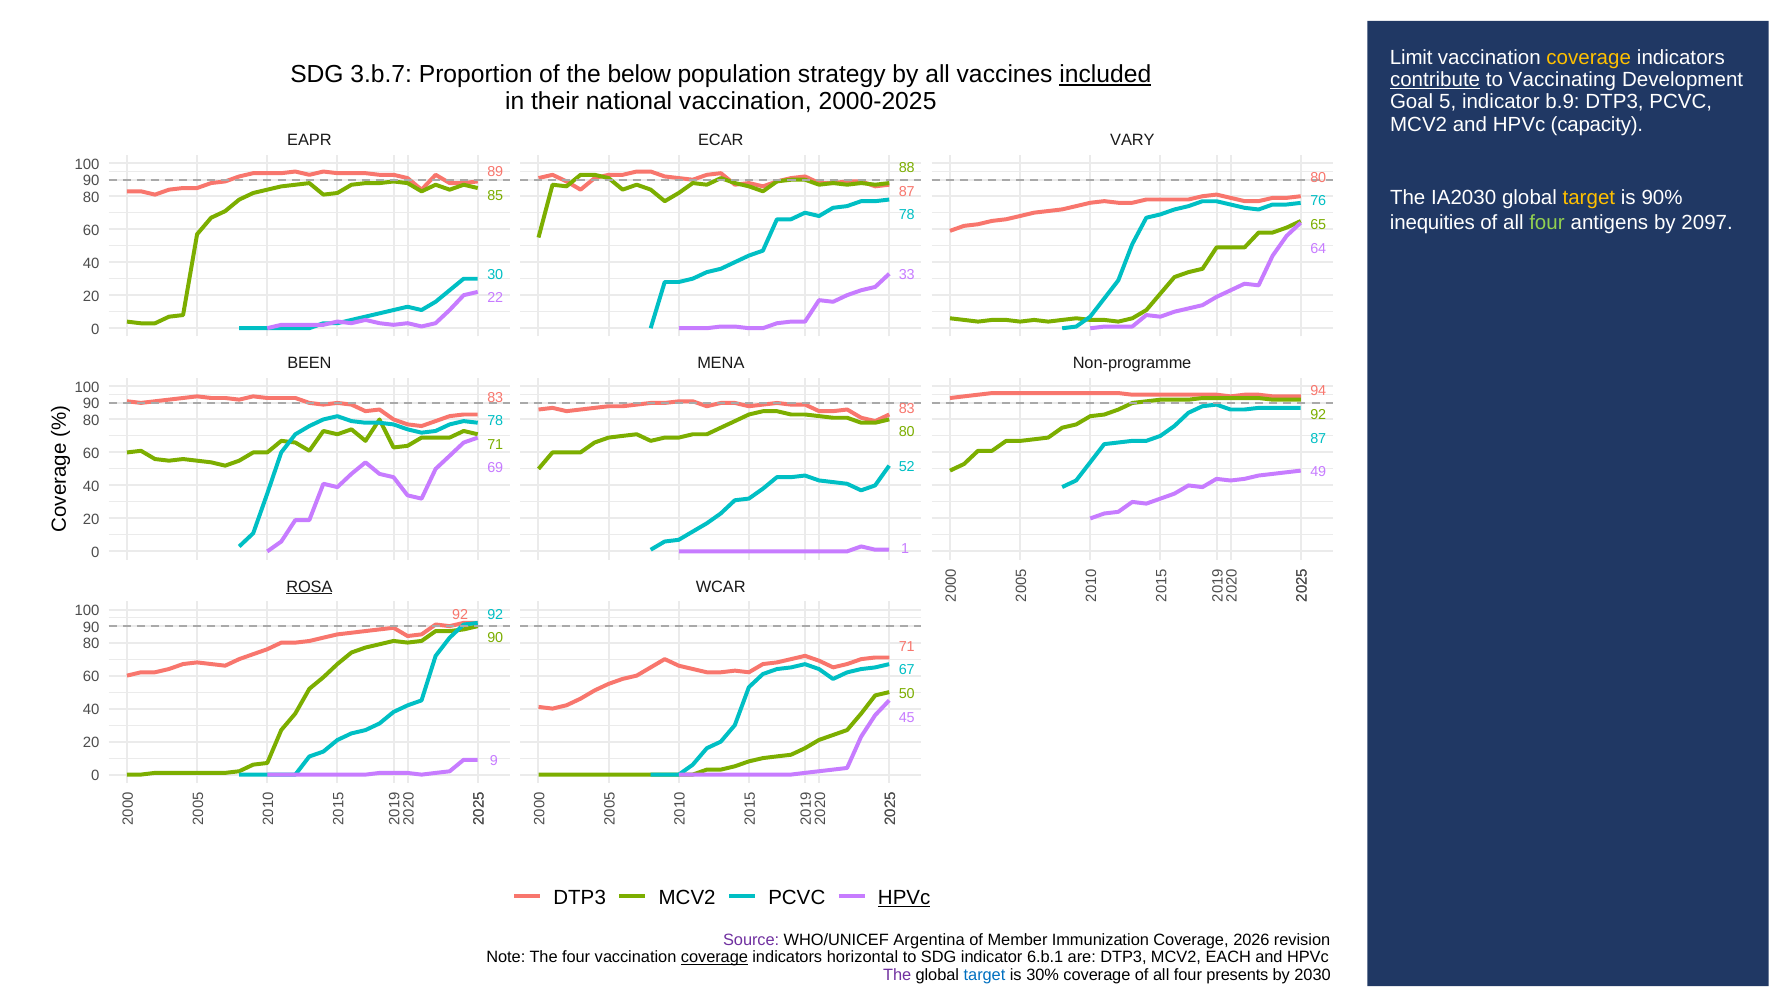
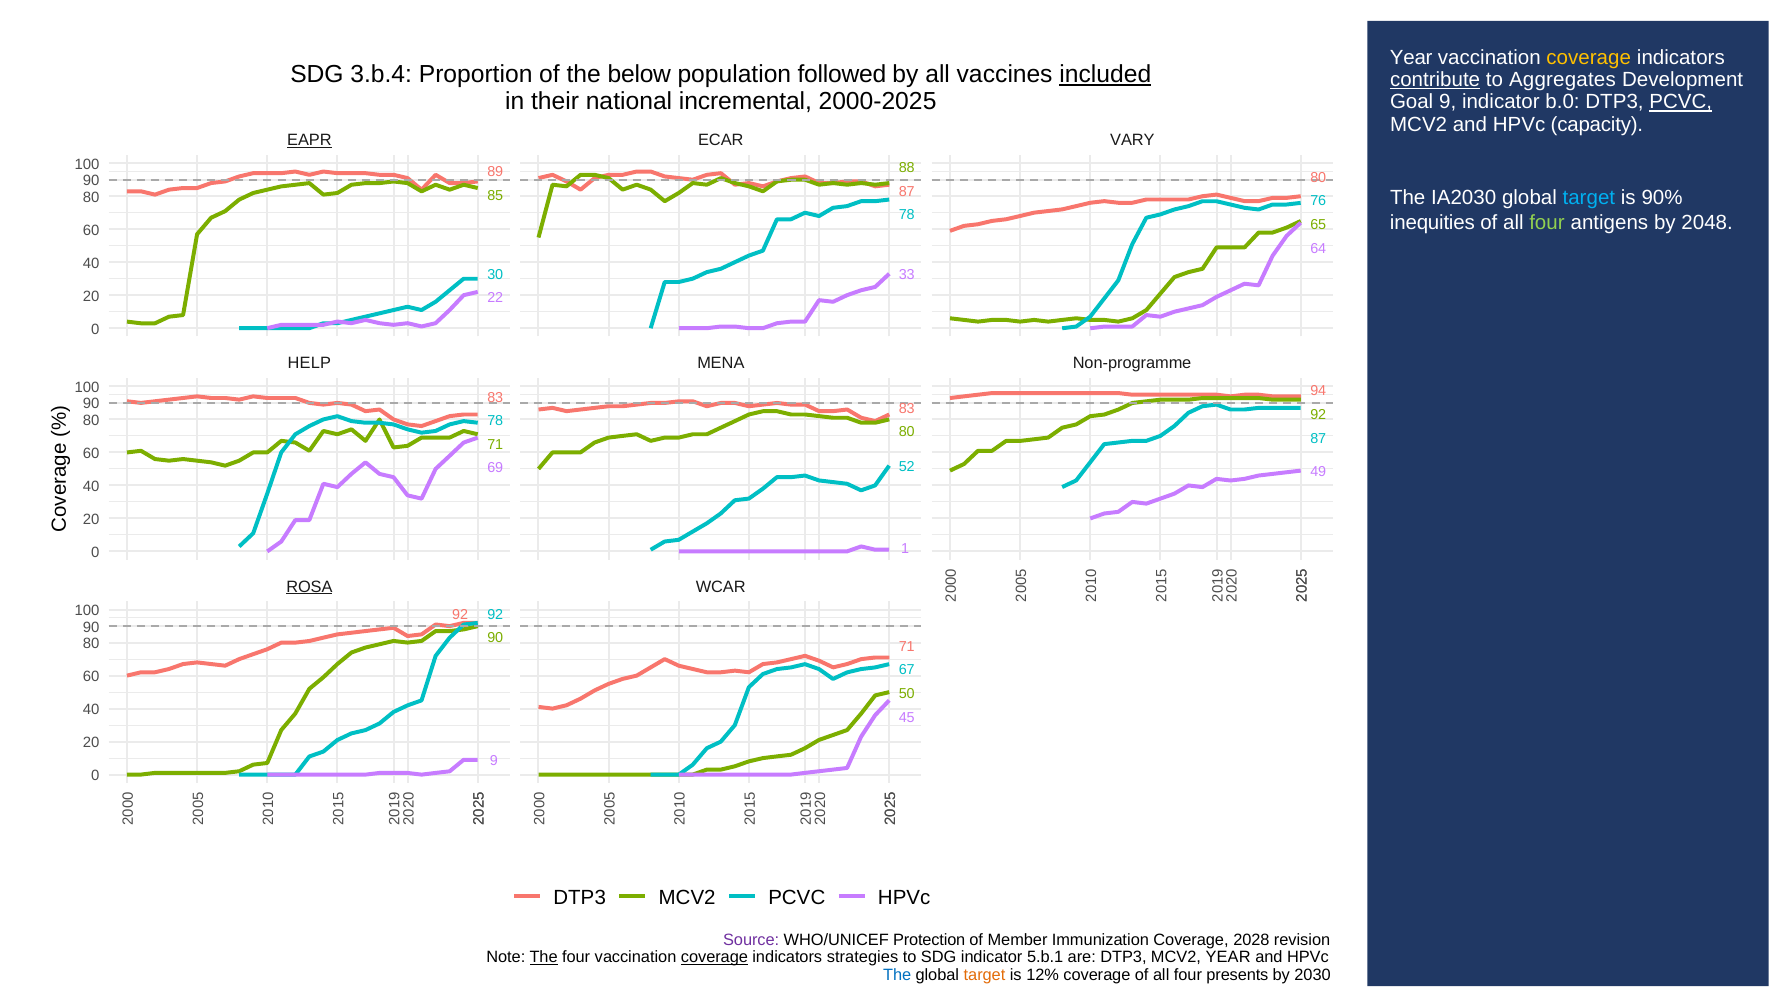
Limit at (1411, 58): Limit -> Year
3.b.7: 3.b.7 -> 3.b.4
strategy: strategy -> followed
Vaccinating: Vaccinating -> Aggregates
national vaccination: vaccination -> incremental
Goal 5: 5 -> 9
b.9: b.9 -> b.0
PCVC at (1681, 102) underline: none -> present
EAPR underline: none -> present
target at (1589, 198) colour: yellow -> light blue
2097: 2097 -> 2048
BEEN: BEEN -> HELP
HPVc at (904, 898) underline: present -> none
Argentina: Argentina -> Protection
2026: 2026 -> 2028
The at (544, 958) underline: none -> present
horizontal: horizontal -> strategies
6.b.1: 6.b.1 -> 5.b.1
MCV2 EACH: EACH -> YEAR
The at (897, 976) colour: purple -> blue
target at (985, 976) colour: blue -> orange
30%: 30% -> 12%
